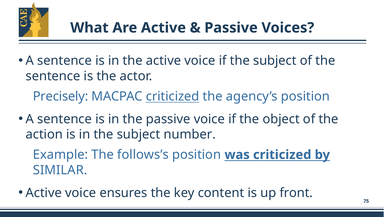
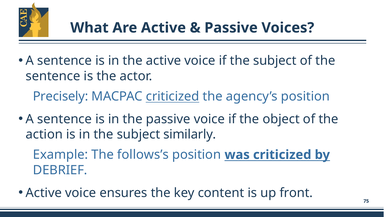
number: number -> similarly
SIMILAR: SIMILAR -> DEBRIEF
